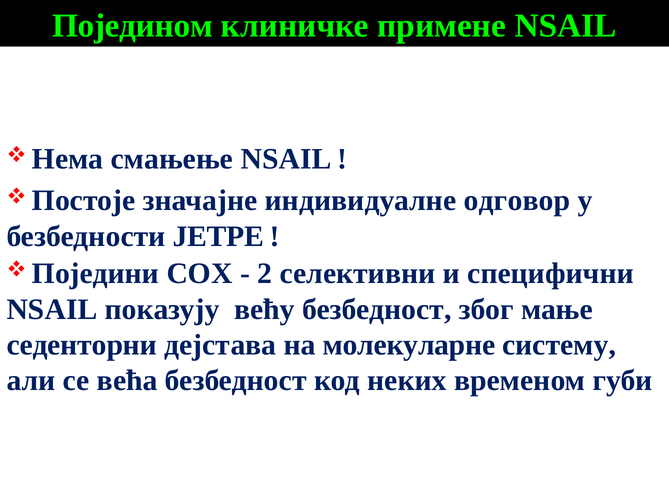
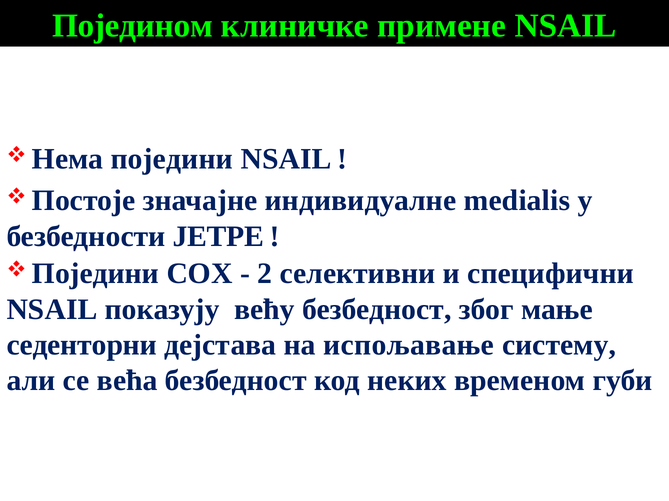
Нема смањење: смањење -> поједини
одговор: одговор -> medialis
молекуларне: молекуларне -> испољавање
